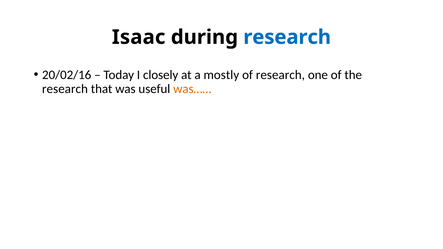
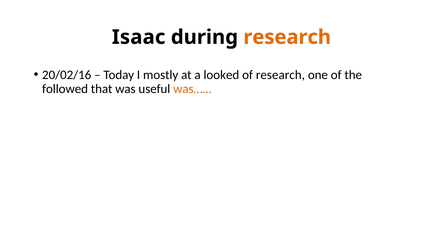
research at (287, 37) colour: blue -> orange
closely: closely -> mostly
mostly: mostly -> looked
research at (65, 89): research -> followed
